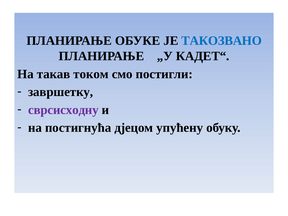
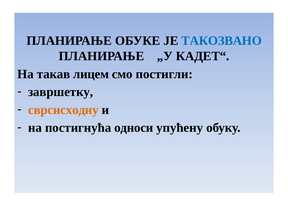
током: током -> лицем
сврсисходну colour: purple -> orange
дјецом: дјецом -> односи
